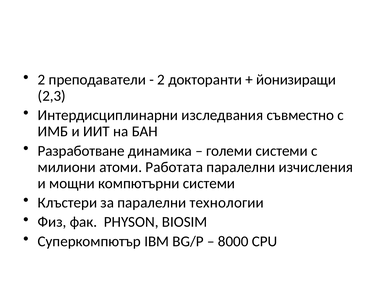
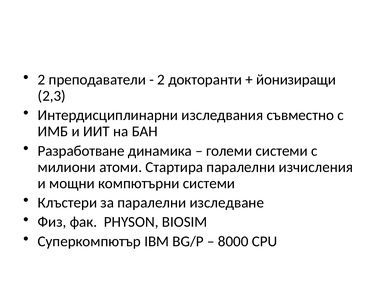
Работата: Работата -> Стартира
технологии: технологии -> изследване
